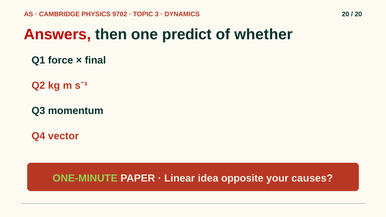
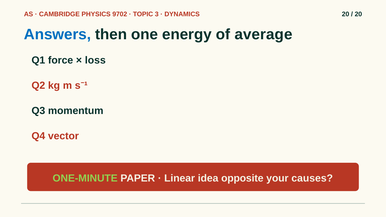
Answers colour: red -> blue
predict: predict -> energy
whether: whether -> average
final: final -> loss
